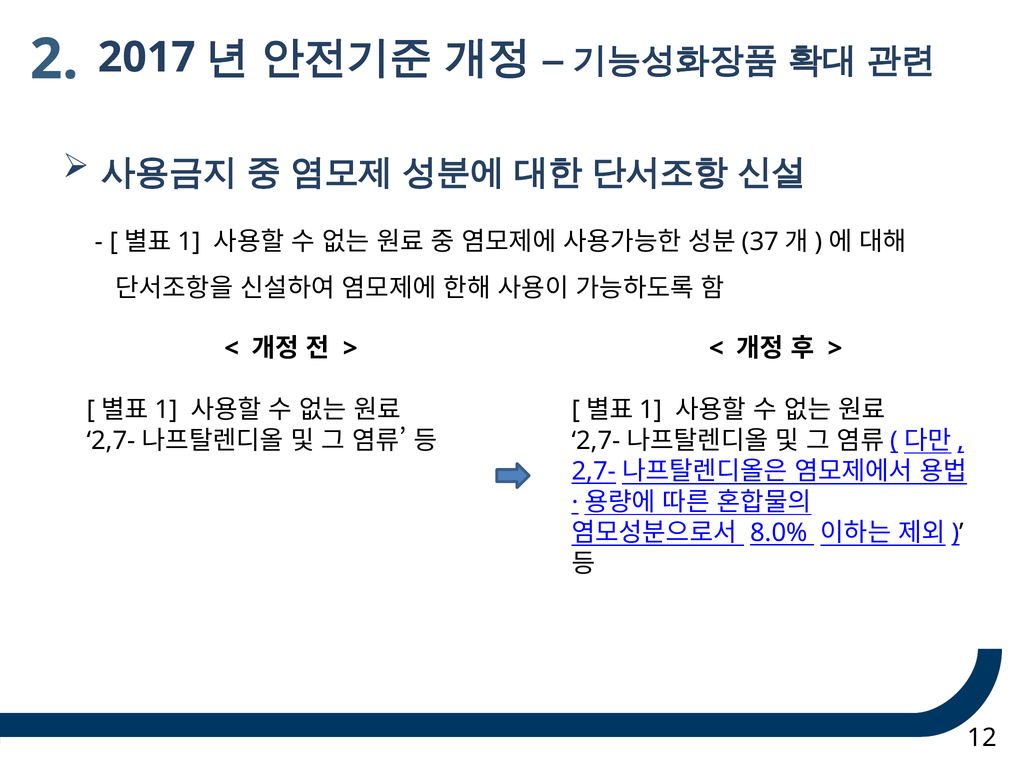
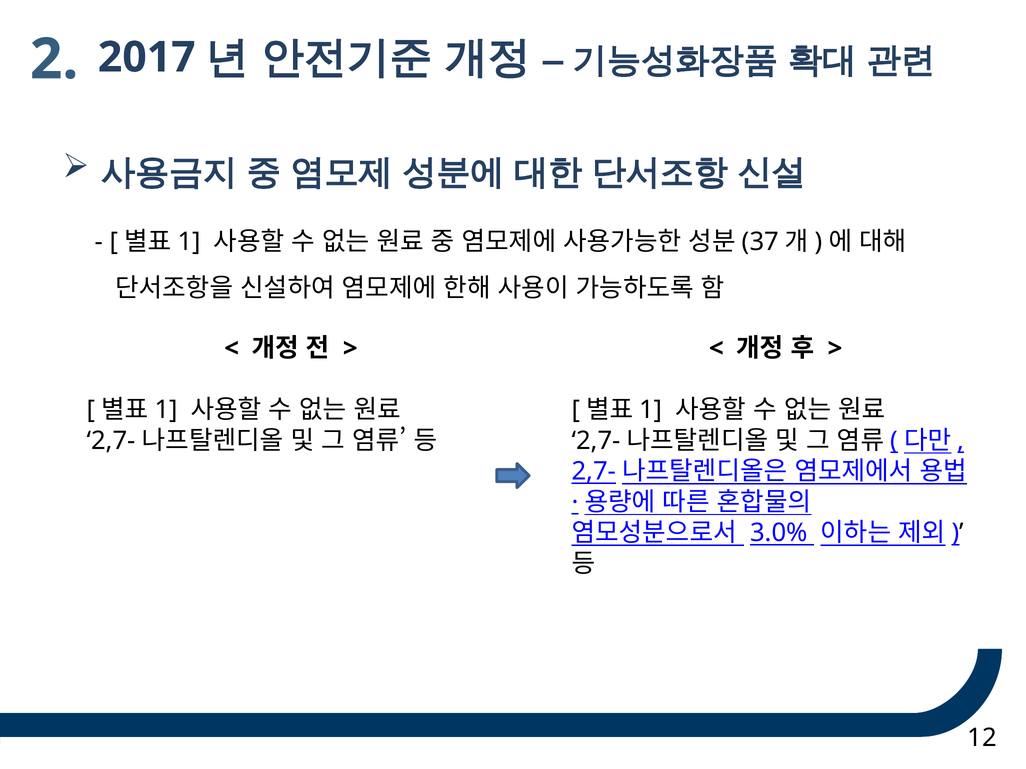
8.0%: 8.0% -> 3.0%
